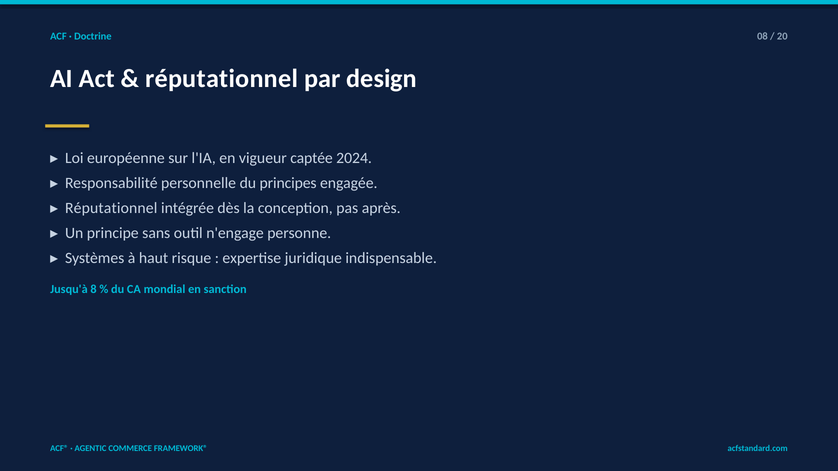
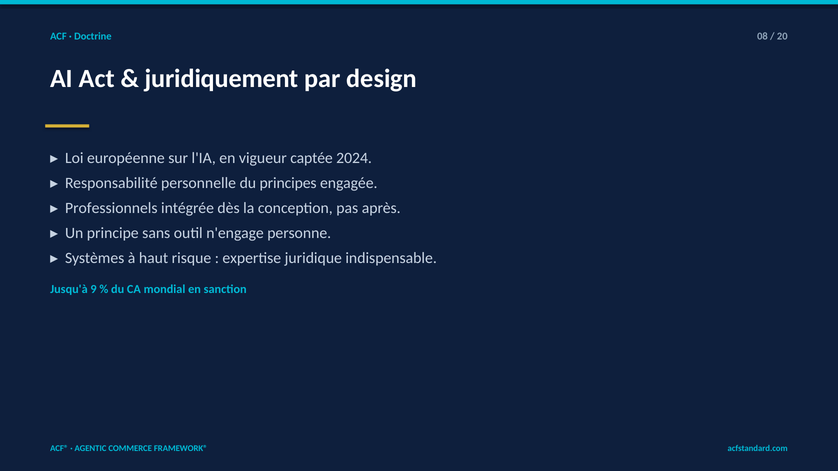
réputationnel at (222, 78): réputationnel -> juridiquement
Réputationnel at (111, 208): Réputationnel -> Professionnels
8: 8 -> 9
